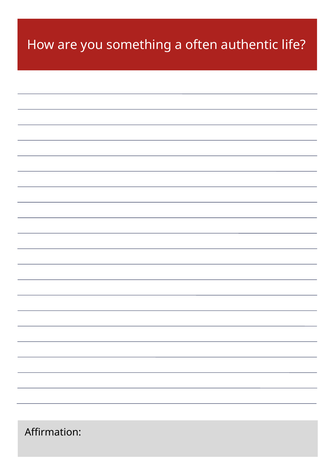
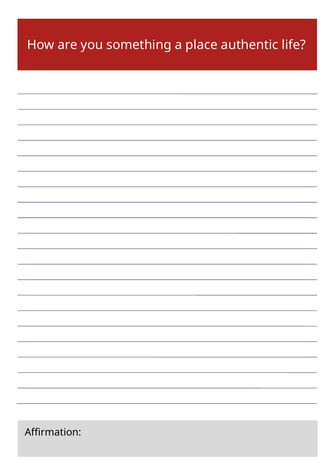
often: often -> place
